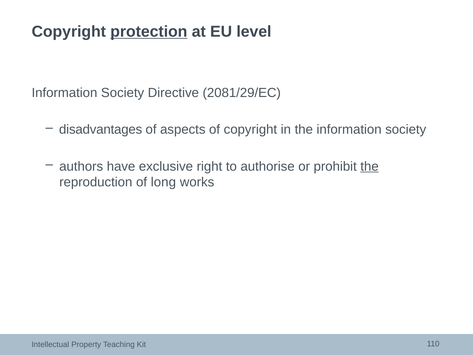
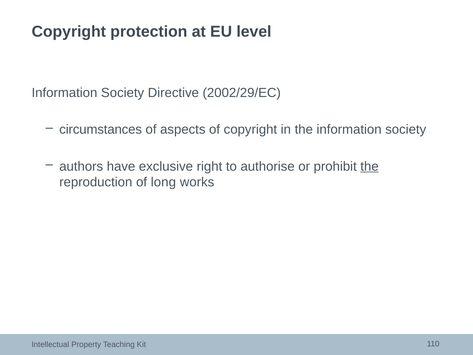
protection underline: present -> none
2081/29/EC: 2081/29/EC -> 2002/29/EC
disadvantages: disadvantages -> circumstances
